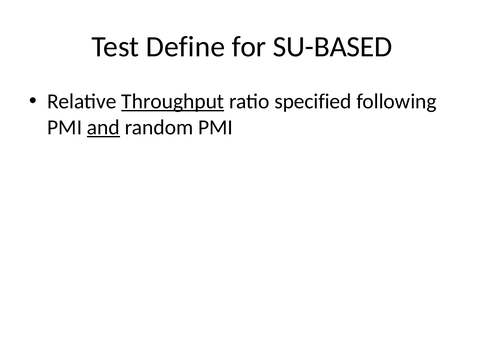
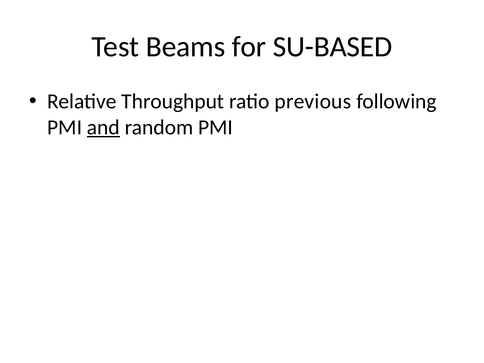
Define: Define -> Beams
Throughput underline: present -> none
specified: specified -> previous
